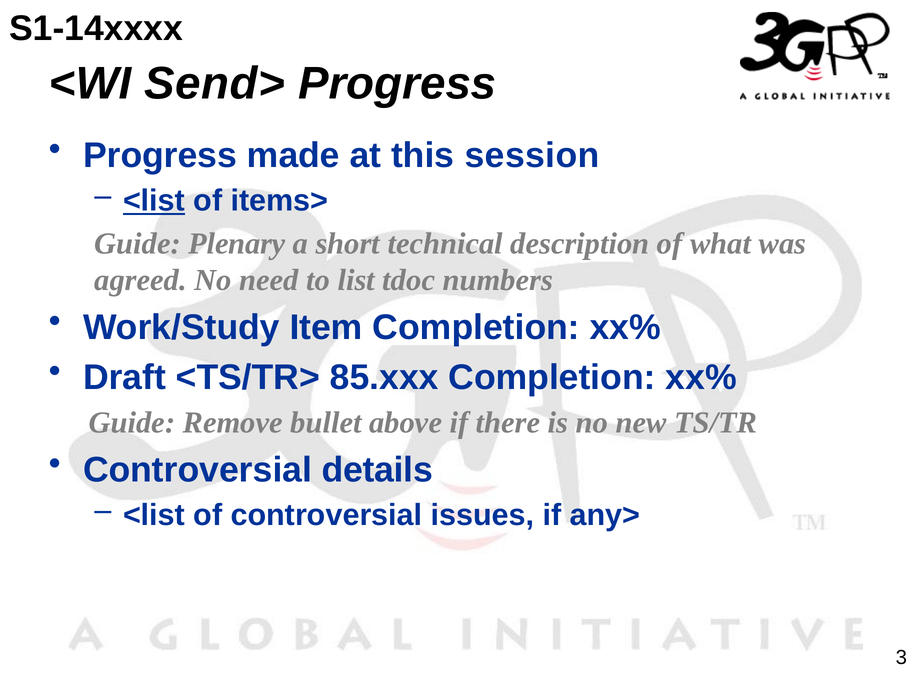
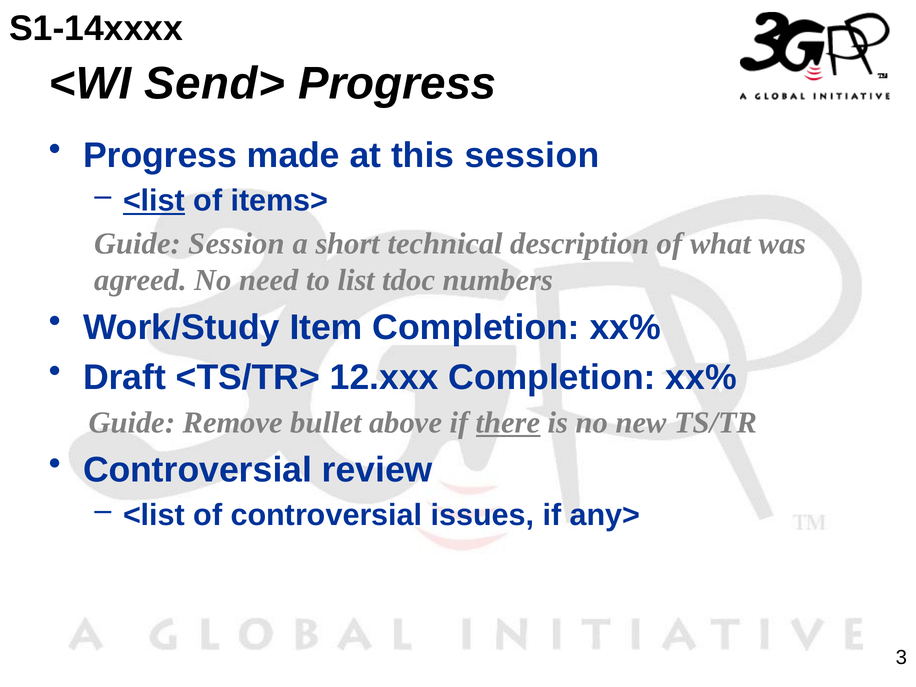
Guide Plenary: Plenary -> Session
85.xxx: 85.xxx -> 12.xxx
there underline: none -> present
details: details -> review
